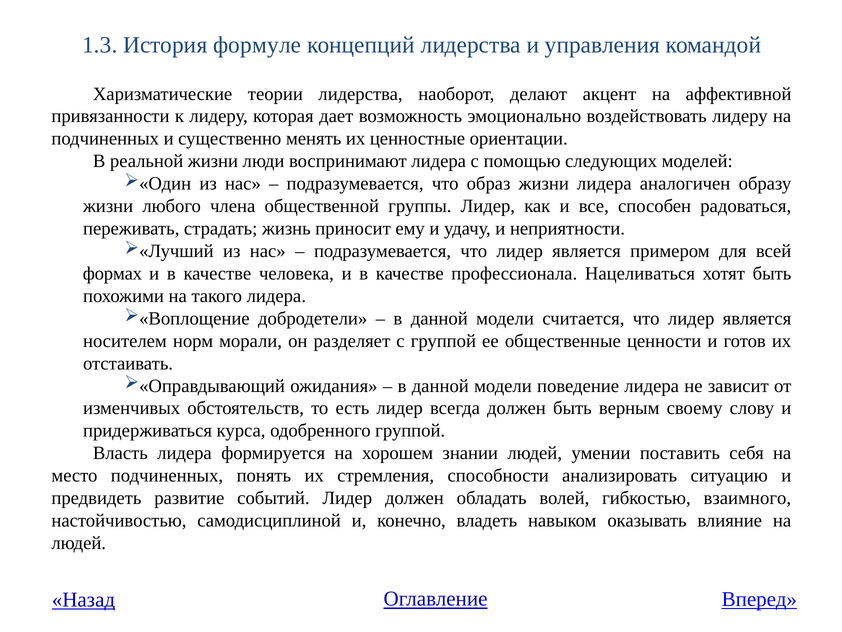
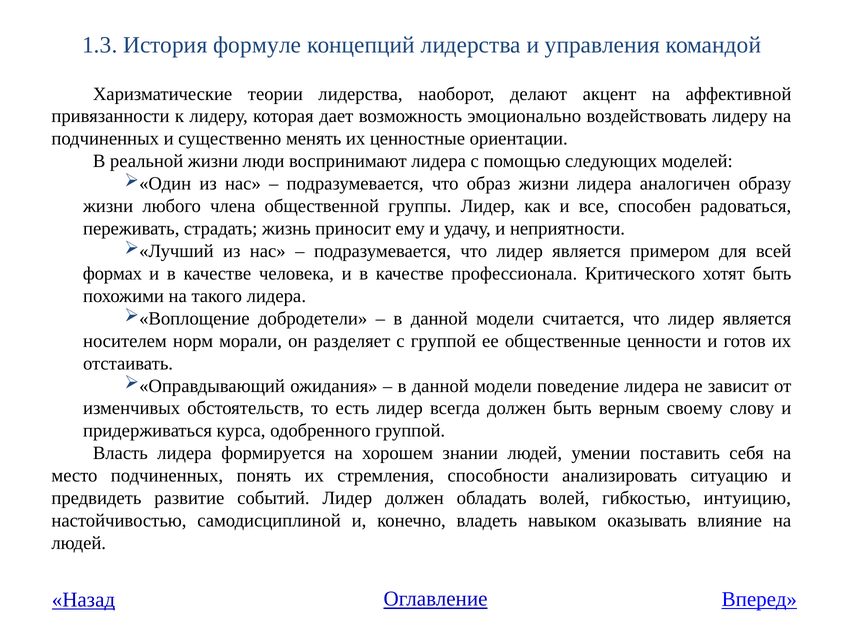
Нацеливаться: Нацеливаться -> Критического
взаимного: взаимного -> интуицию
